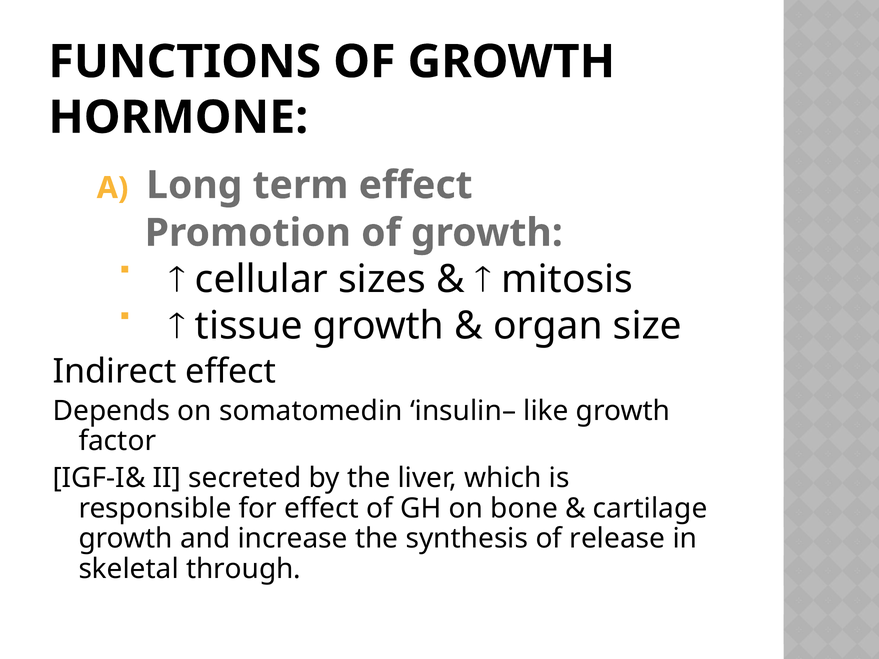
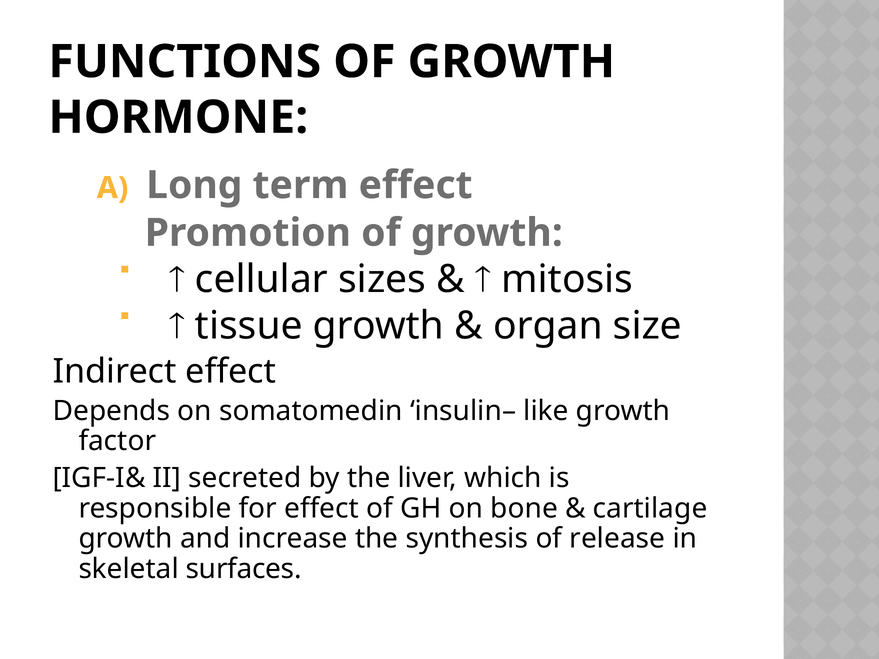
through: through -> surfaces
